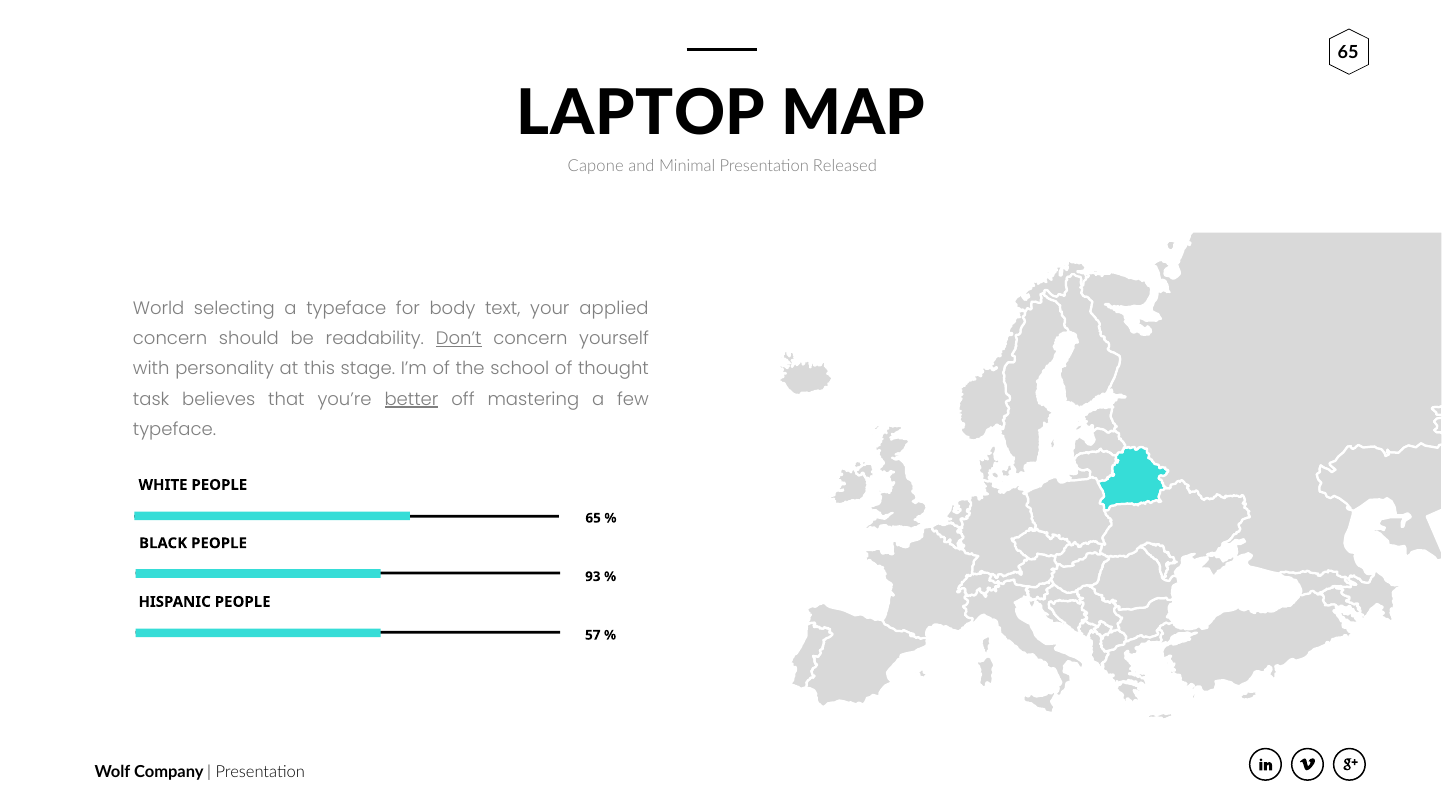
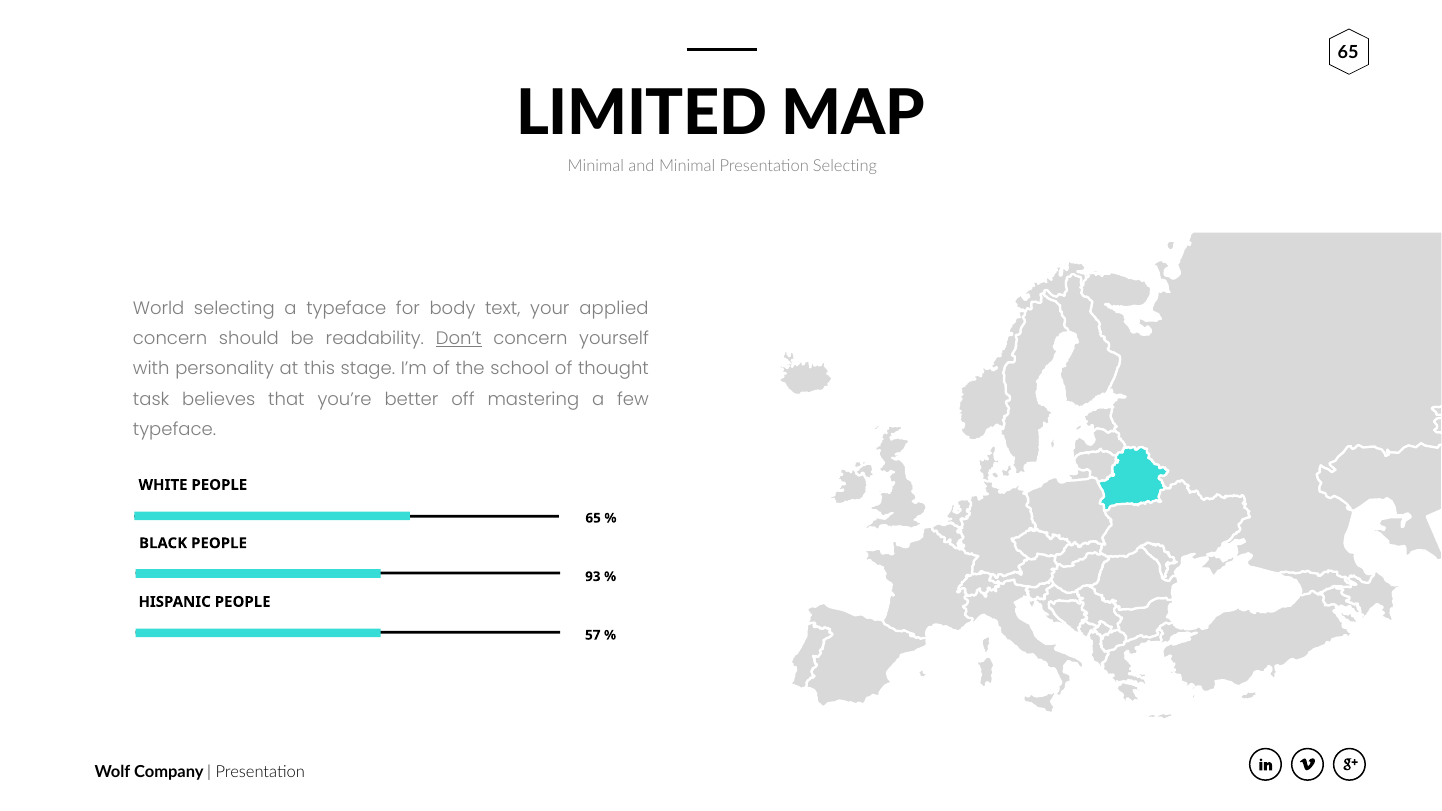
LAPTOP: LAPTOP -> LIMITED
Capone at (596, 167): Capone -> Minimal
Presentation Released: Released -> Selecting
better underline: present -> none
